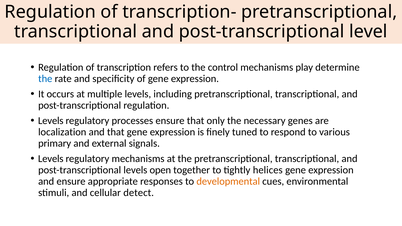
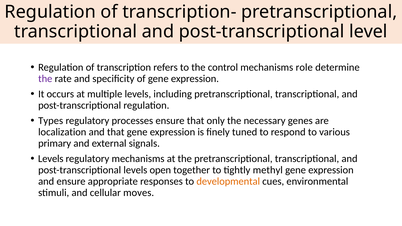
play: play -> role
the at (45, 79) colour: blue -> purple
Levels at (51, 121): Levels -> Types
helices: helices -> methyl
detect: detect -> moves
